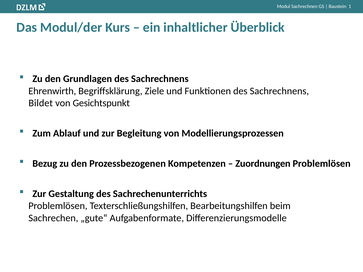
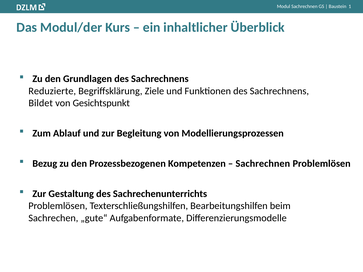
Ehrenwirth: Ehrenwirth -> Reduzierte
Zuordnungen at (263, 164): Zuordnungen -> Sachrechnen
